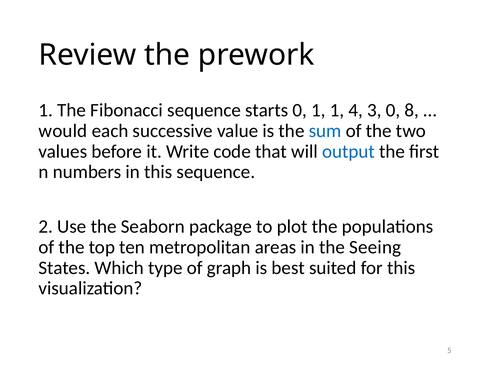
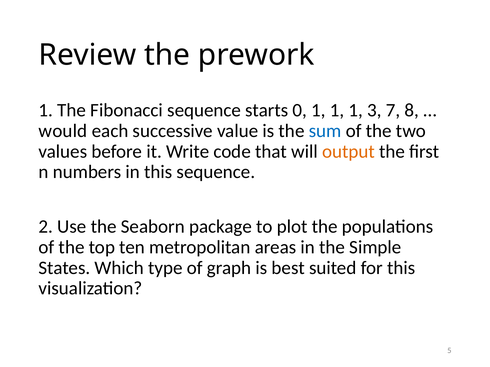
1 1 4: 4 -> 1
3 0: 0 -> 7
output colour: blue -> orange
Seeing: Seeing -> Simple
